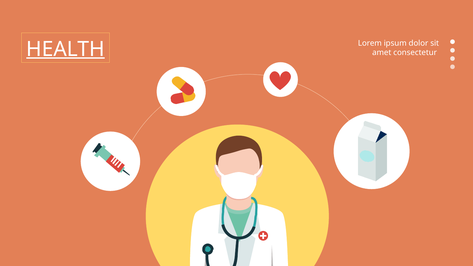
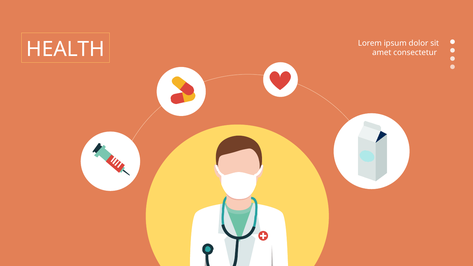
HEALTH underline: present -> none
